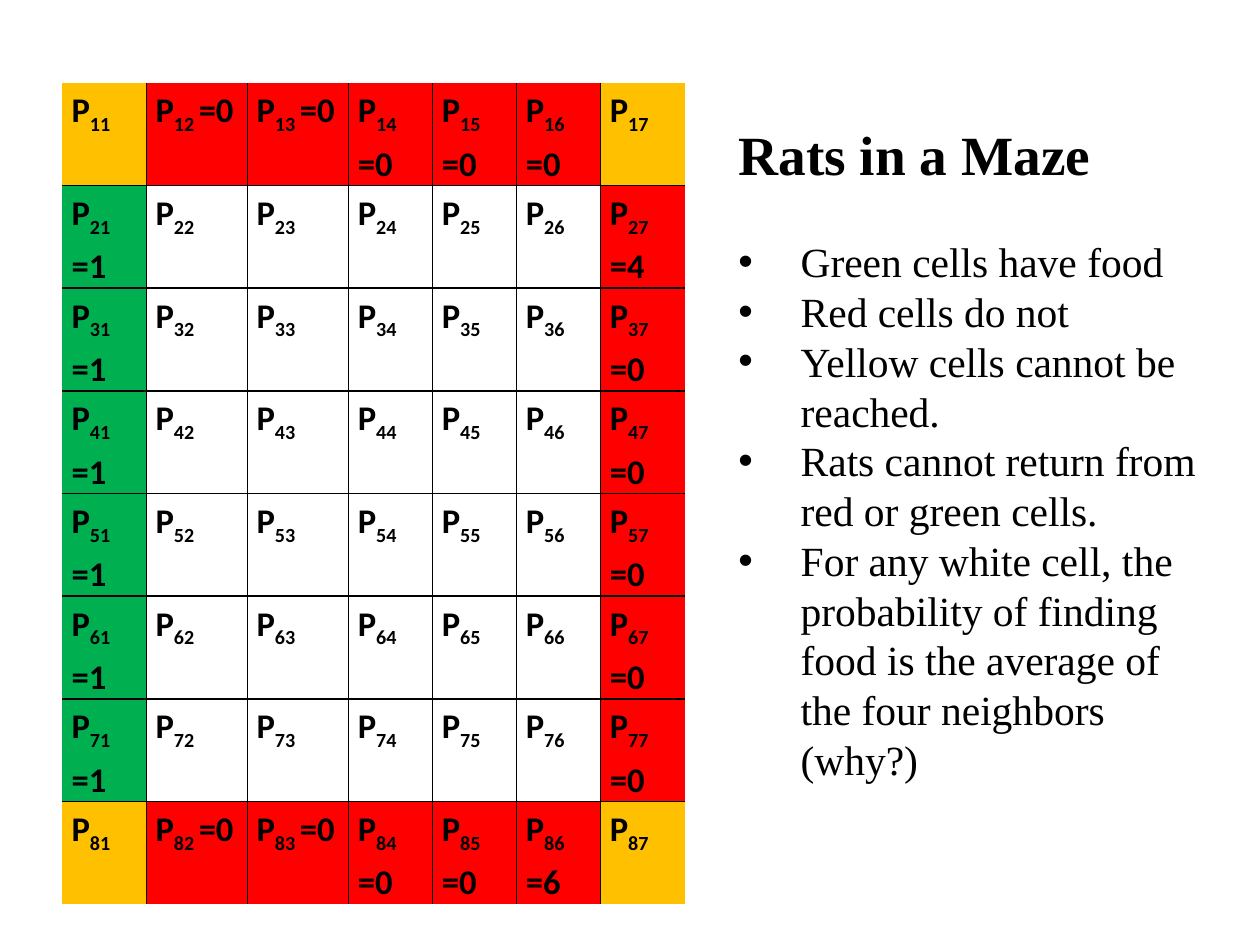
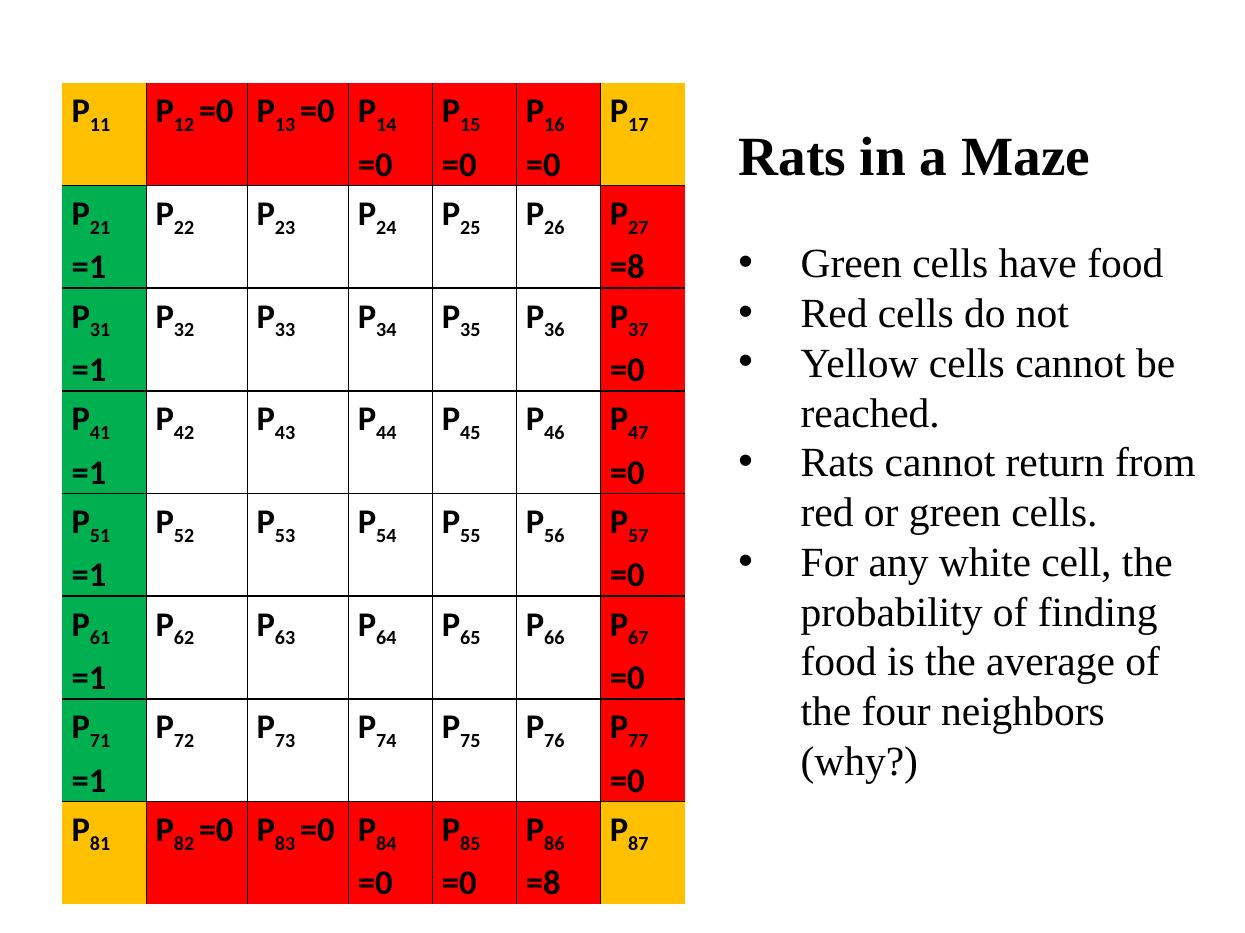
=4 at (627, 268): =4 -> =8
=6 at (543, 884): =6 -> =8
